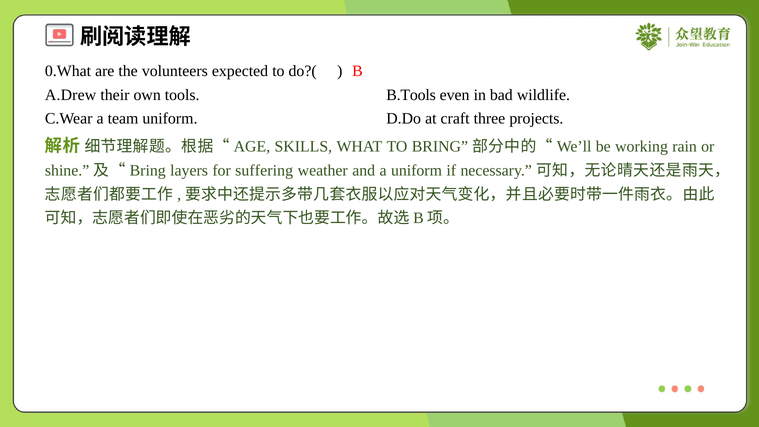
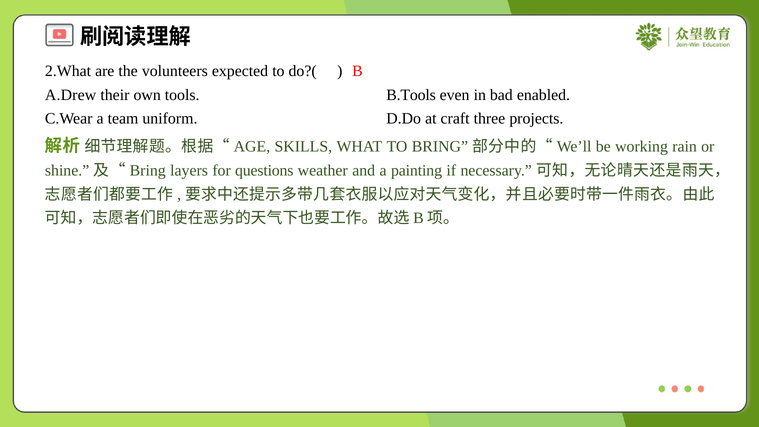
0.What: 0.What -> 2.What
wildlife: wildlife -> enabled
suffering: suffering -> questions
a uniform: uniform -> painting
